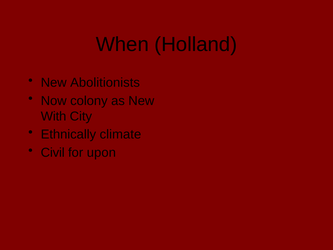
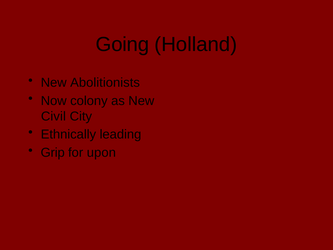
When: When -> Going
With: With -> Civil
climate: climate -> leading
Civil: Civil -> Grip
